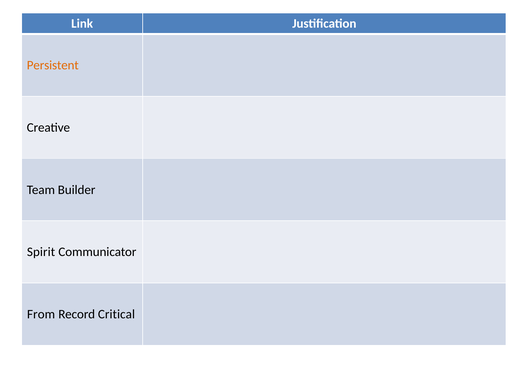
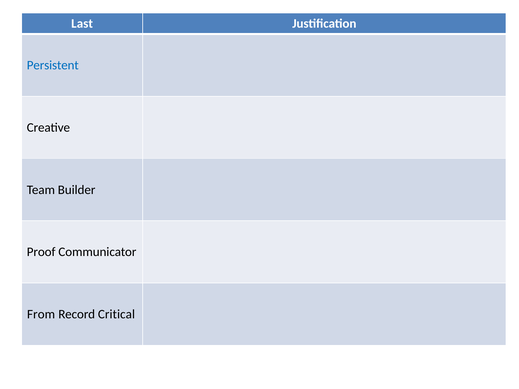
Link: Link -> Last
Persistent colour: orange -> blue
Spirit: Spirit -> Proof
